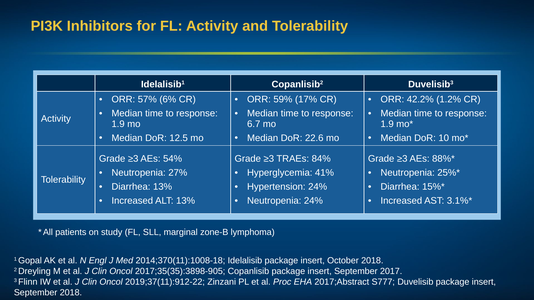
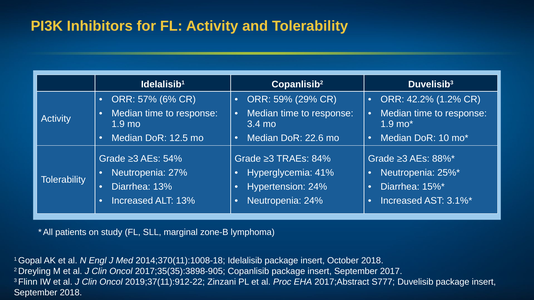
17%: 17% -> 29%
6.7: 6.7 -> 3.4
